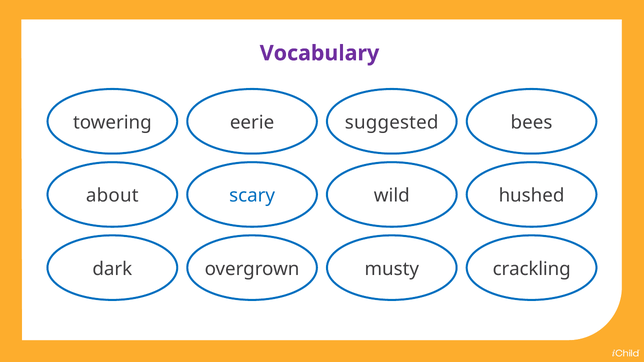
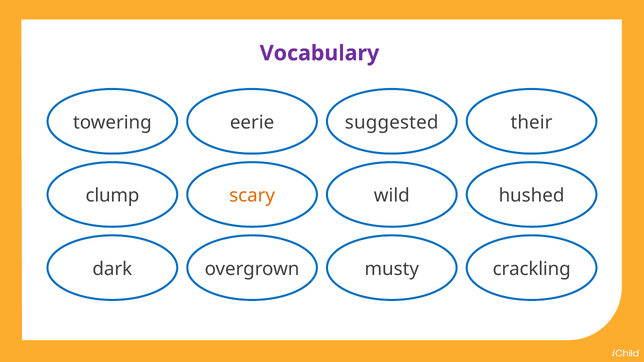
bees: bees -> their
about: about -> clump
scary colour: blue -> orange
